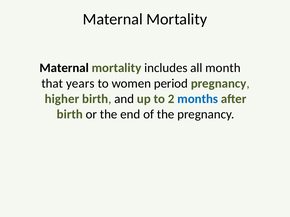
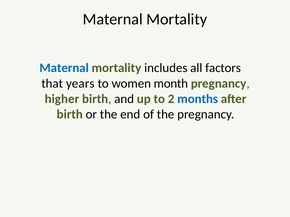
Maternal at (64, 68) colour: black -> blue
month: month -> factors
period: period -> month
